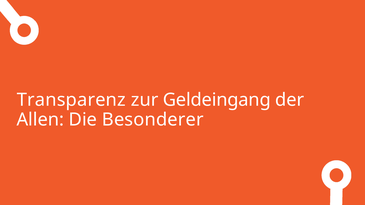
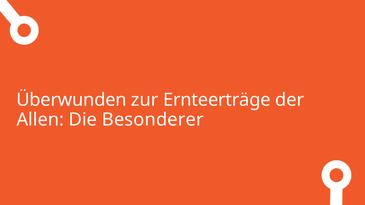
Transparenz: Transparenz -> Überwunden
Geldeingang: Geldeingang -> Ernteerträge
